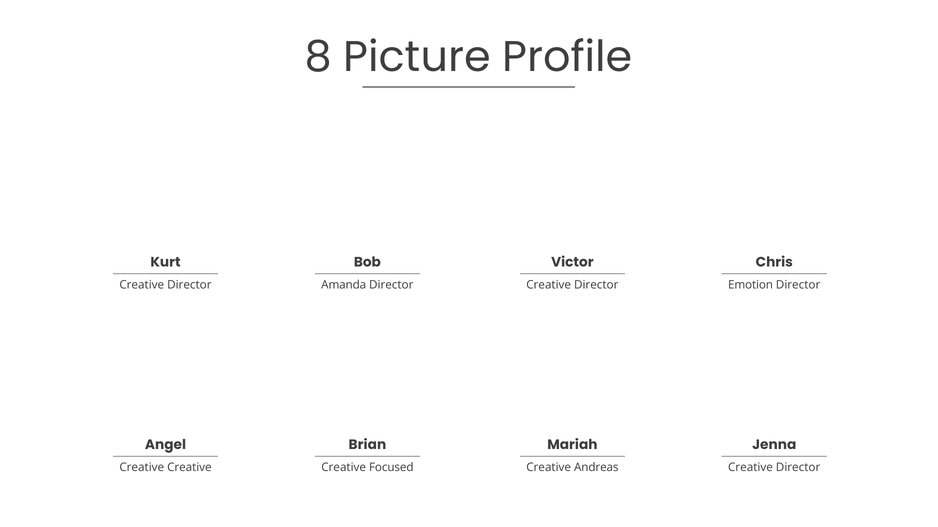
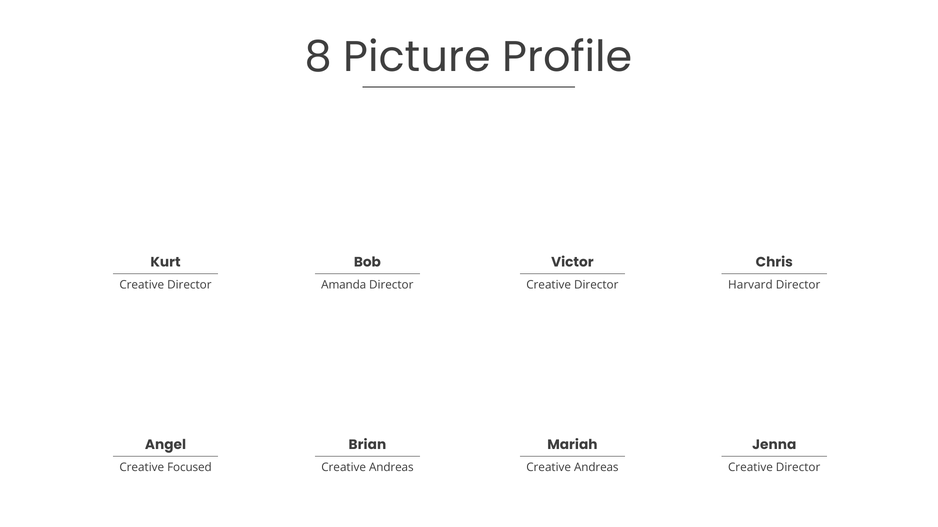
Emotion: Emotion -> Harvard
Creative Creative: Creative -> Focused
Focused at (391, 468): Focused -> Andreas
